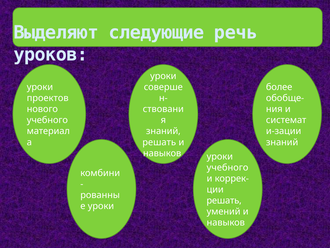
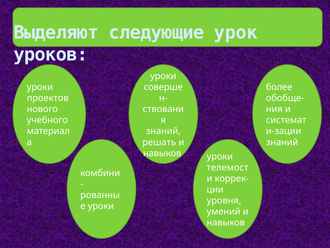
речь: речь -> урок
учебного at (228, 167): учебного -> телемост
решать at (224, 200): решать -> уровня
